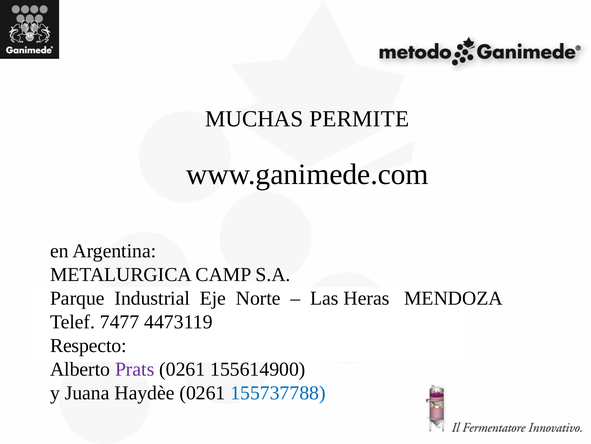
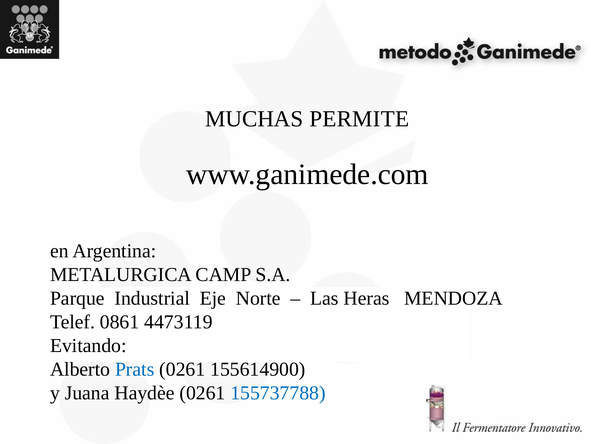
7477: 7477 -> 0861
Respecto: Respecto -> Evitando
Prats colour: purple -> blue
